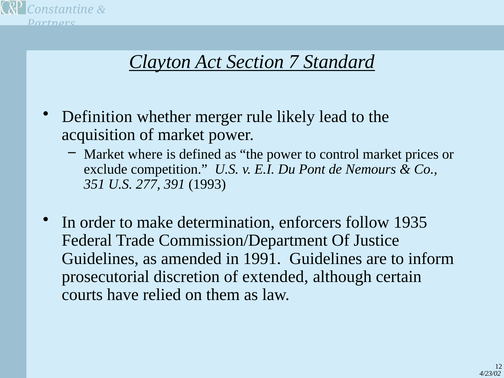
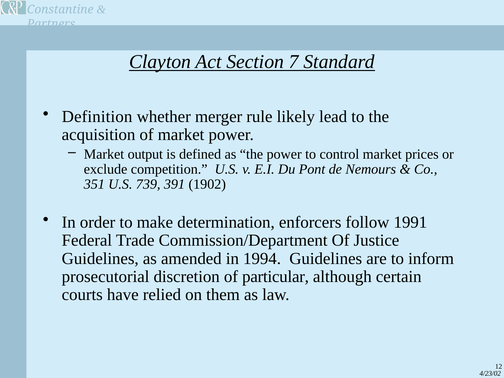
where: where -> output
277: 277 -> 739
1993: 1993 -> 1902
1935: 1935 -> 1991
1991: 1991 -> 1994
extended: extended -> particular
